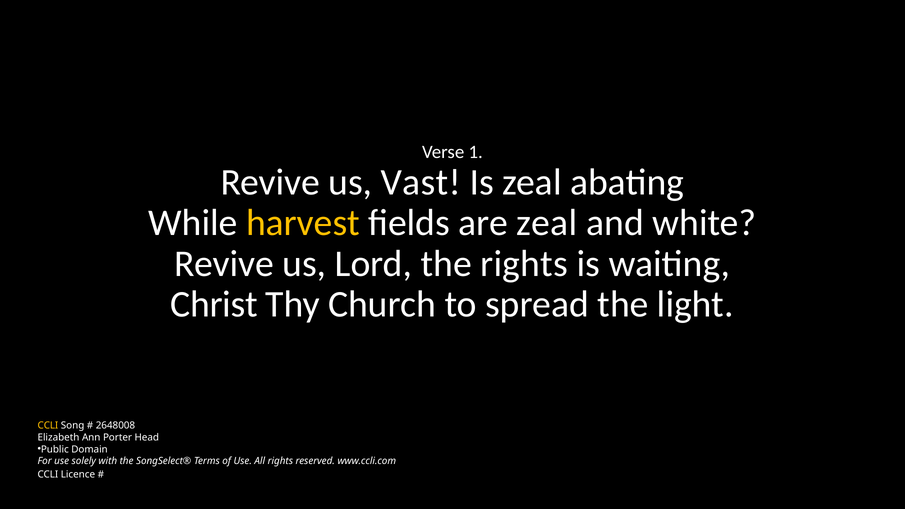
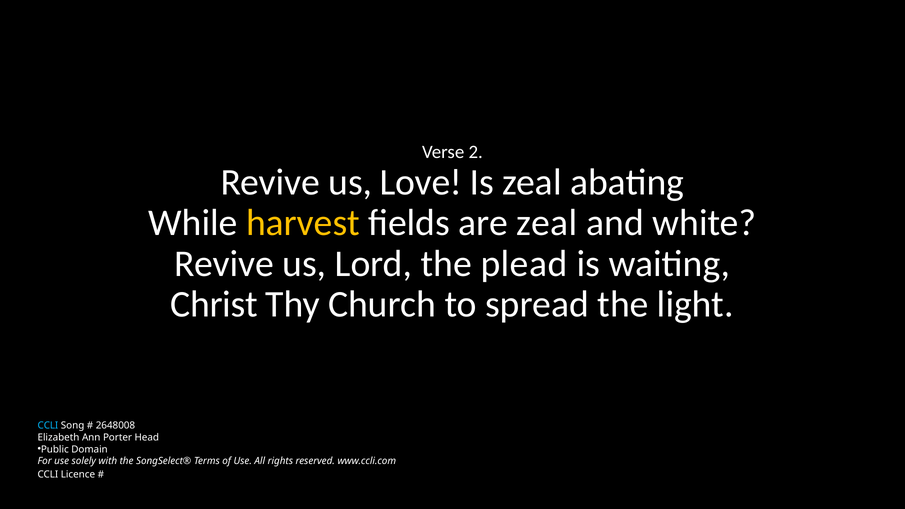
1: 1 -> 2
Vast: Vast -> Love
the rights: rights -> plead
CCLI at (48, 426) colour: yellow -> light blue
